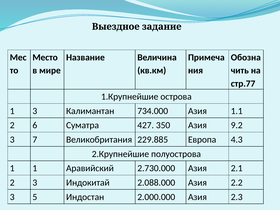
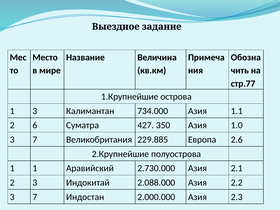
9.2: 9.2 -> 1.0
4.3: 4.3 -> 2.6
5 at (35, 197): 5 -> 7
